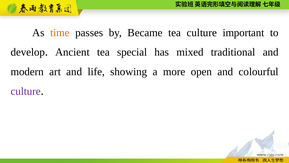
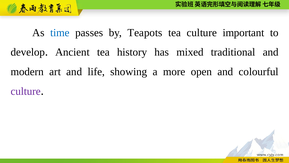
time colour: orange -> blue
Became: Became -> Teapots
special: special -> history
